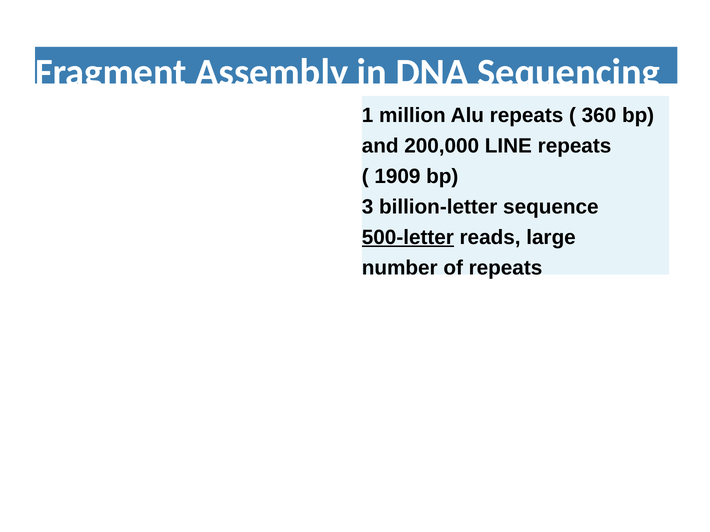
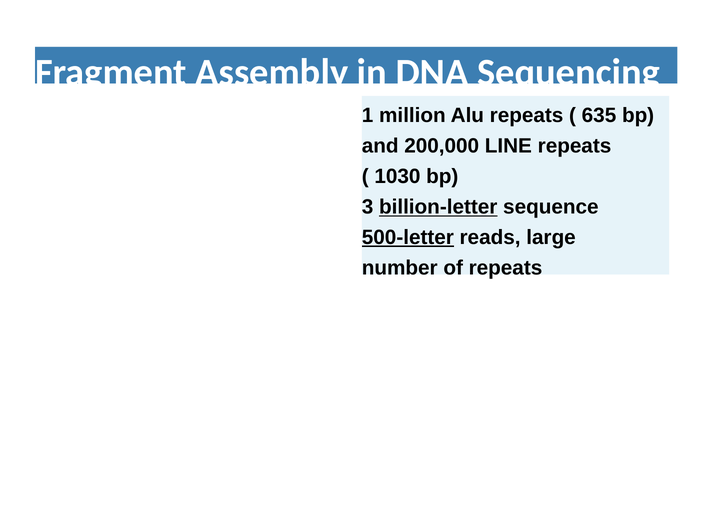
360: 360 -> 635
1909: 1909 -> 1030
billion-letter underline: none -> present
